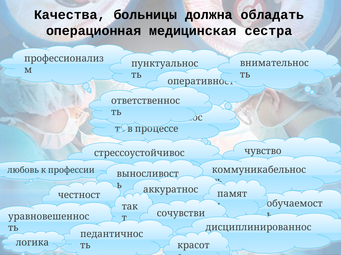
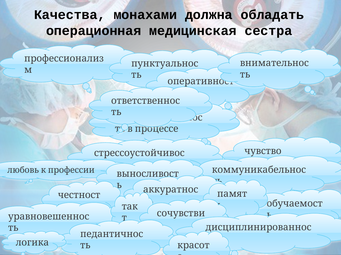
больницы: больницы -> монахами
